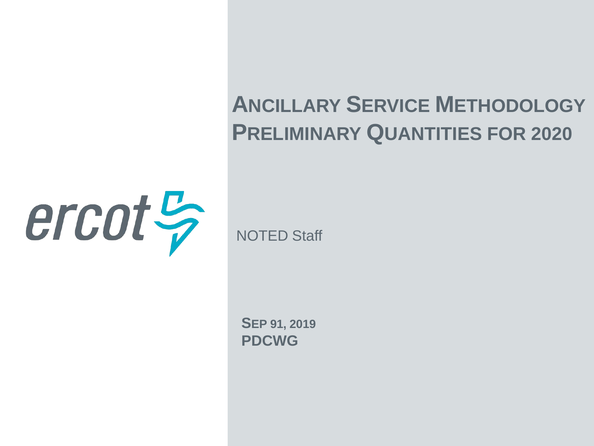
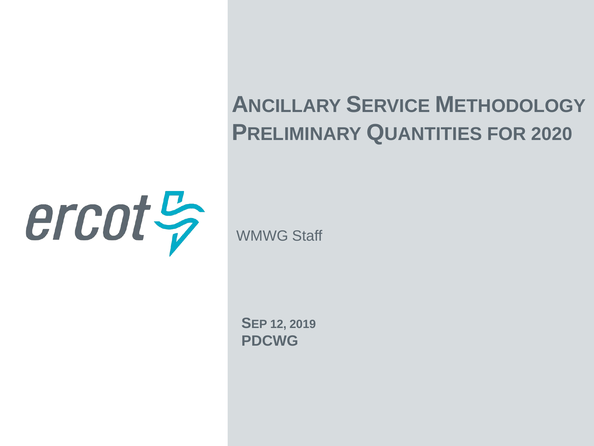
NOTED: NOTED -> WMWG
91: 91 -> 12
